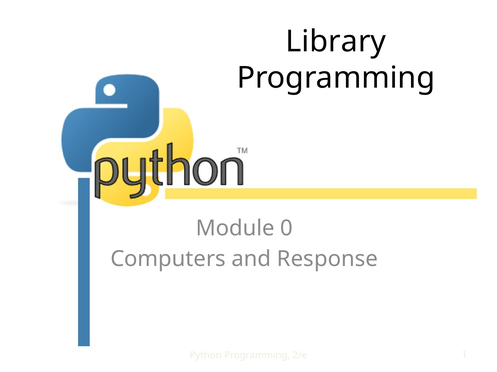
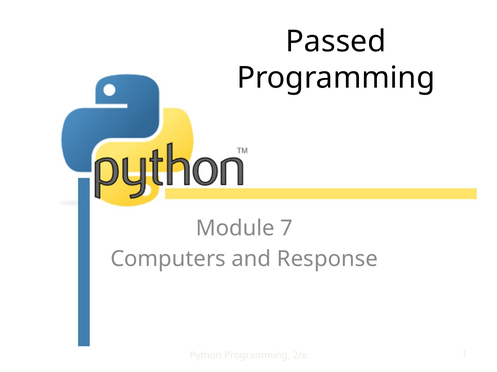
Library: Library -> Passed
0: 0 -> 7
